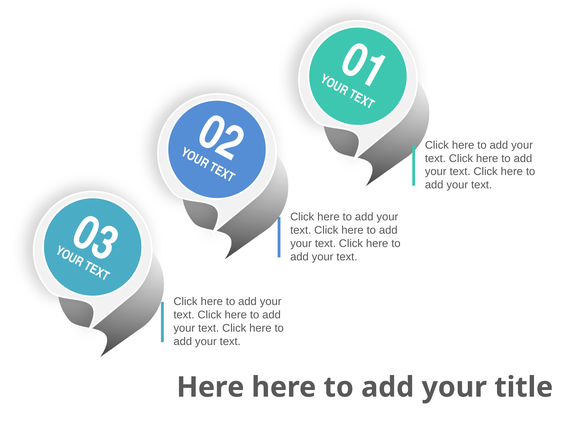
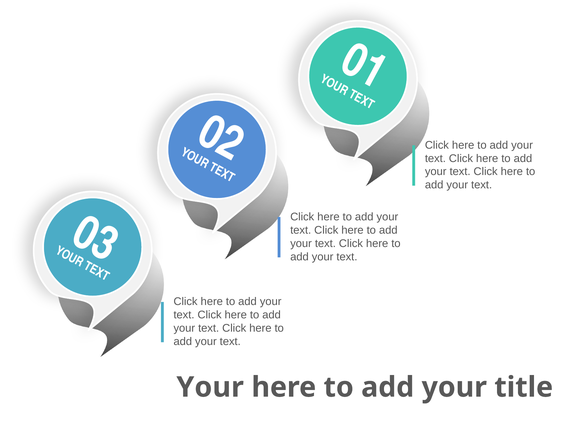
Here at (210, 388): Here -> Your
